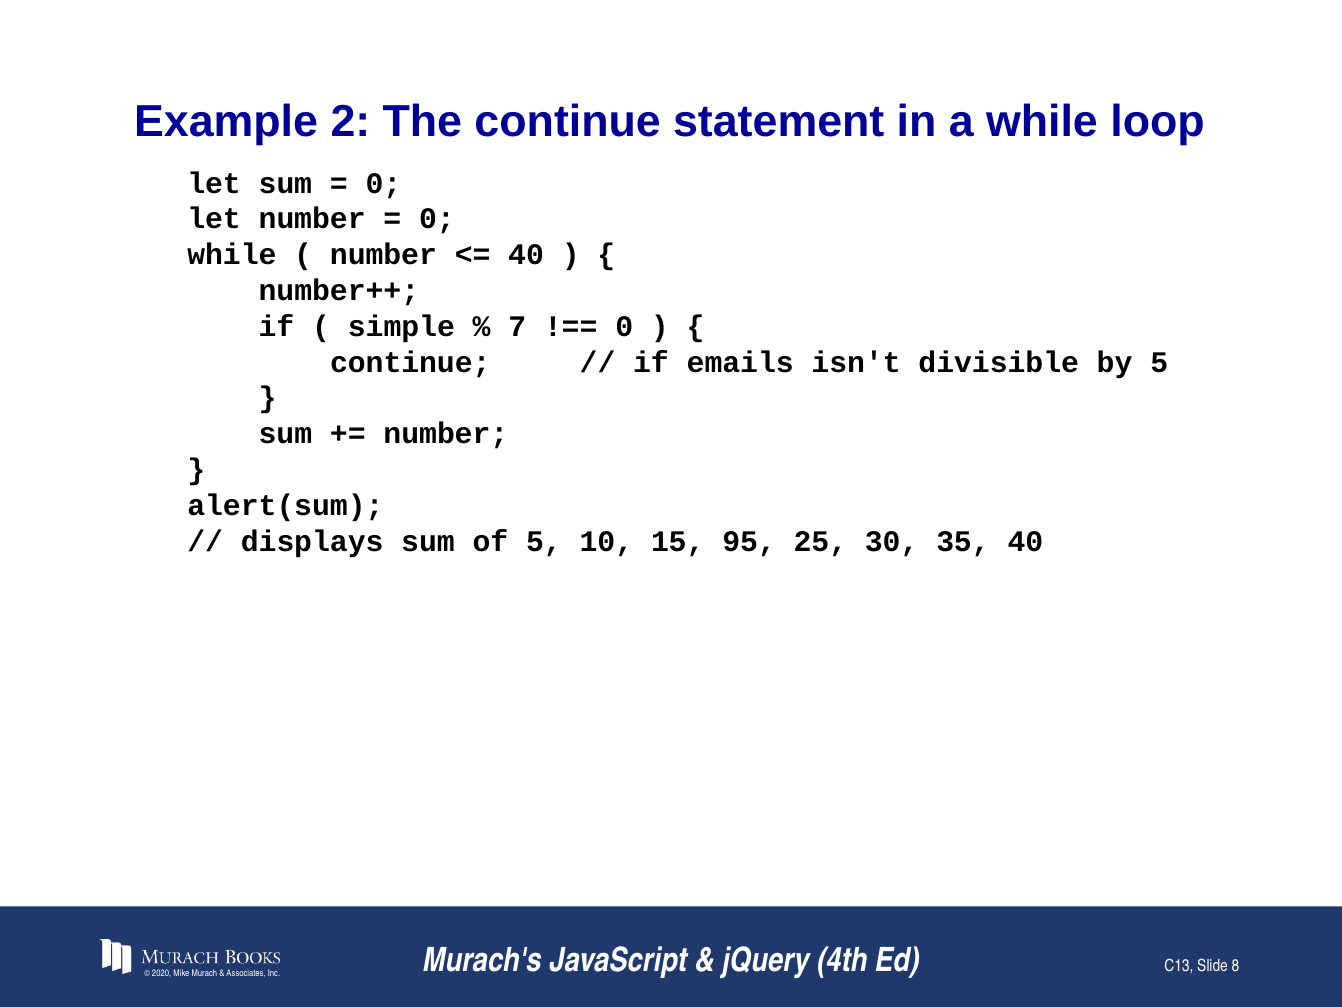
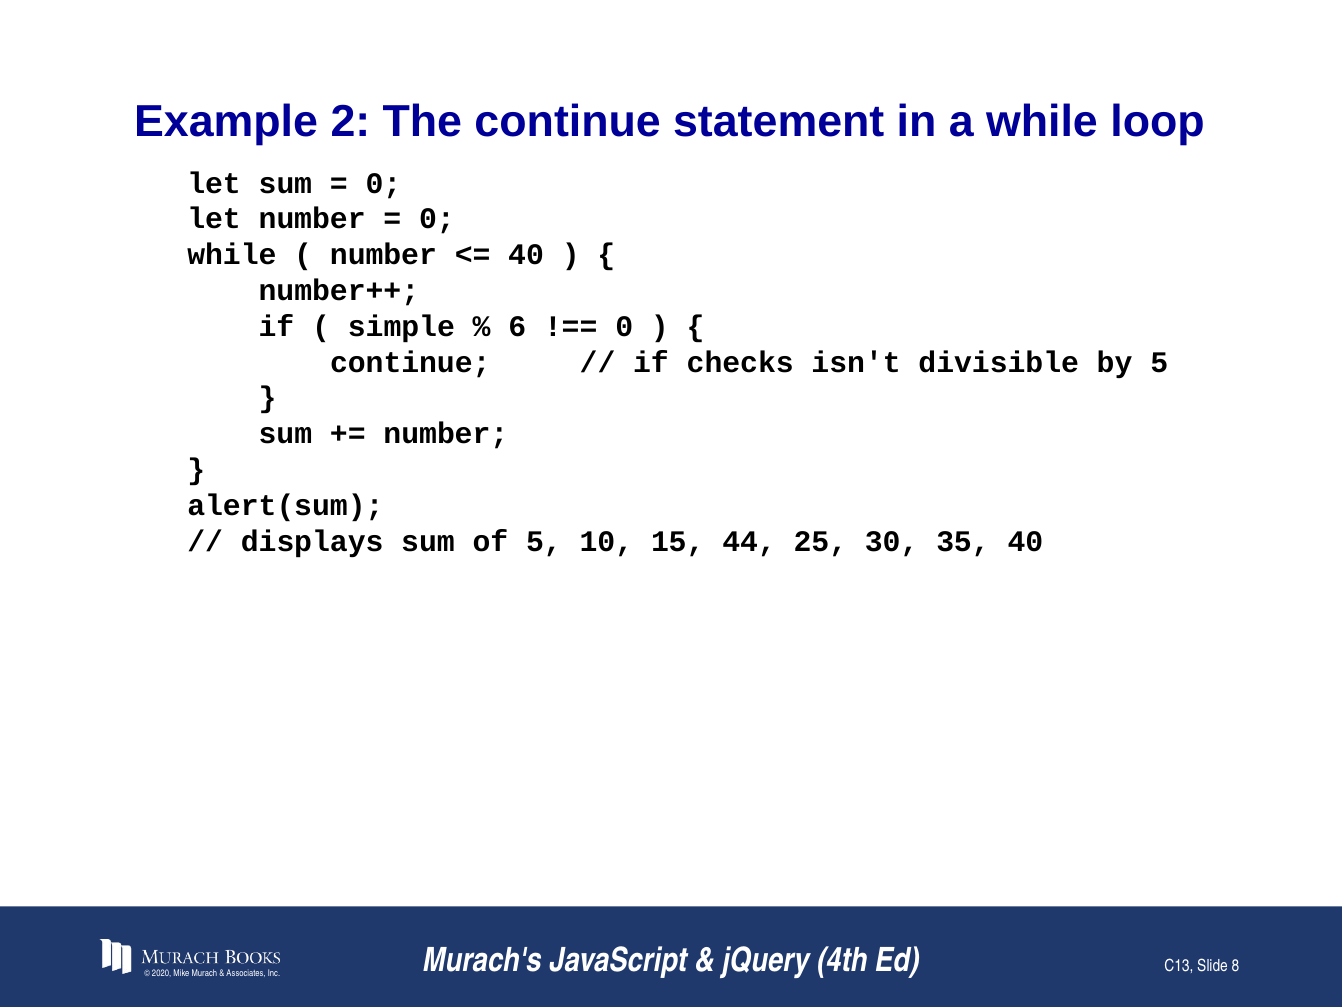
7: 7 -> 6
emails: emails -> checks
95: 95 -> 44
